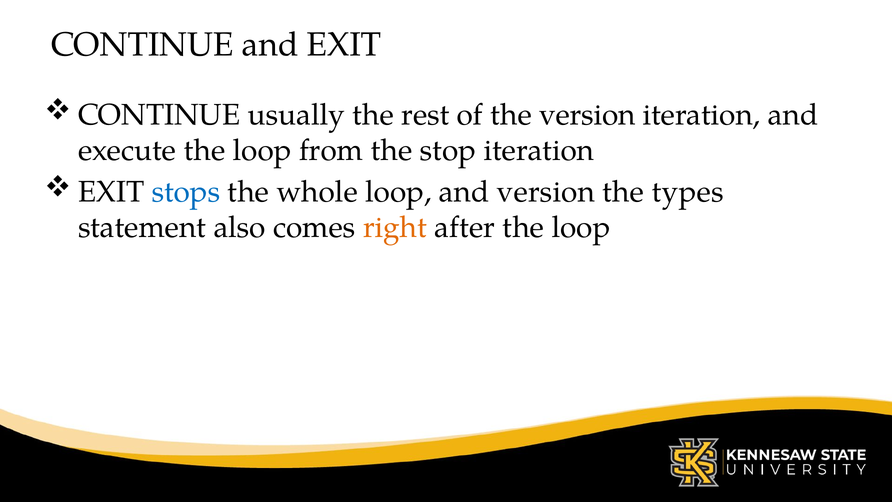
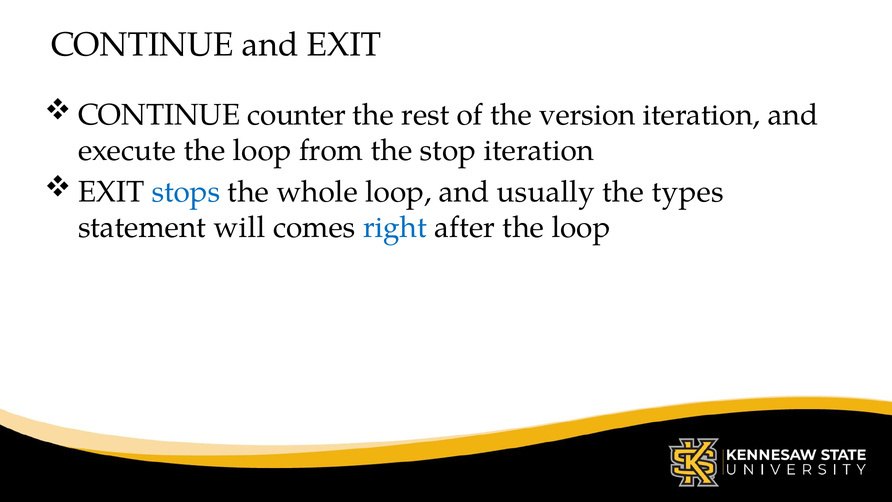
usually: usually -> counter
and version: version -> usually
also: also -> will
right colour: orange -> blue
